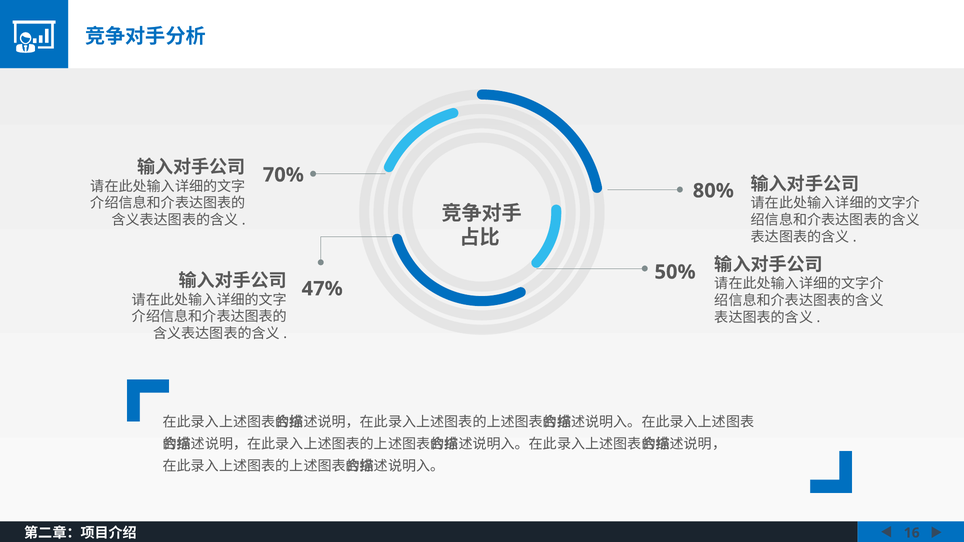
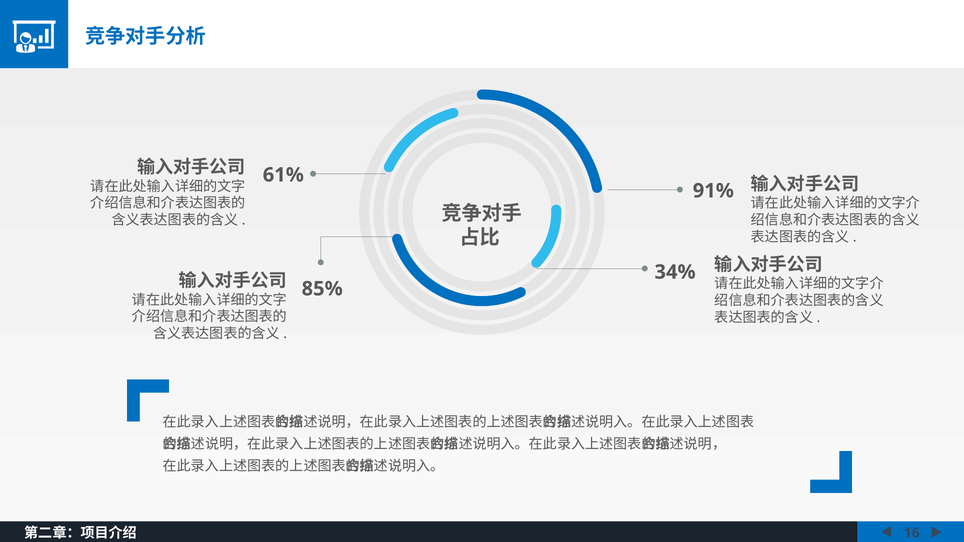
70%: 70% -> 61%
80%: 80% -> 91%
50%: 50% -> 34%
47%: 47% -> 85%
